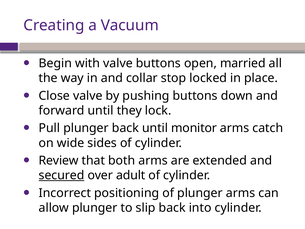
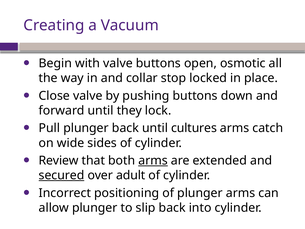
married: married -> osmotic
monitor: monitor -> cultures
arms at (153, 161) underline: none -> present
